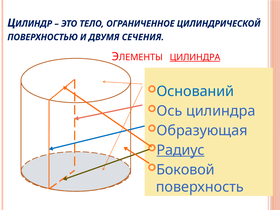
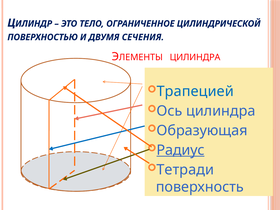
ЦИЛИНДРА at (195, 57) underline: present -> none
Оснований: Оснований -> Трапецией
Боковой: Боковой -> Тетради
